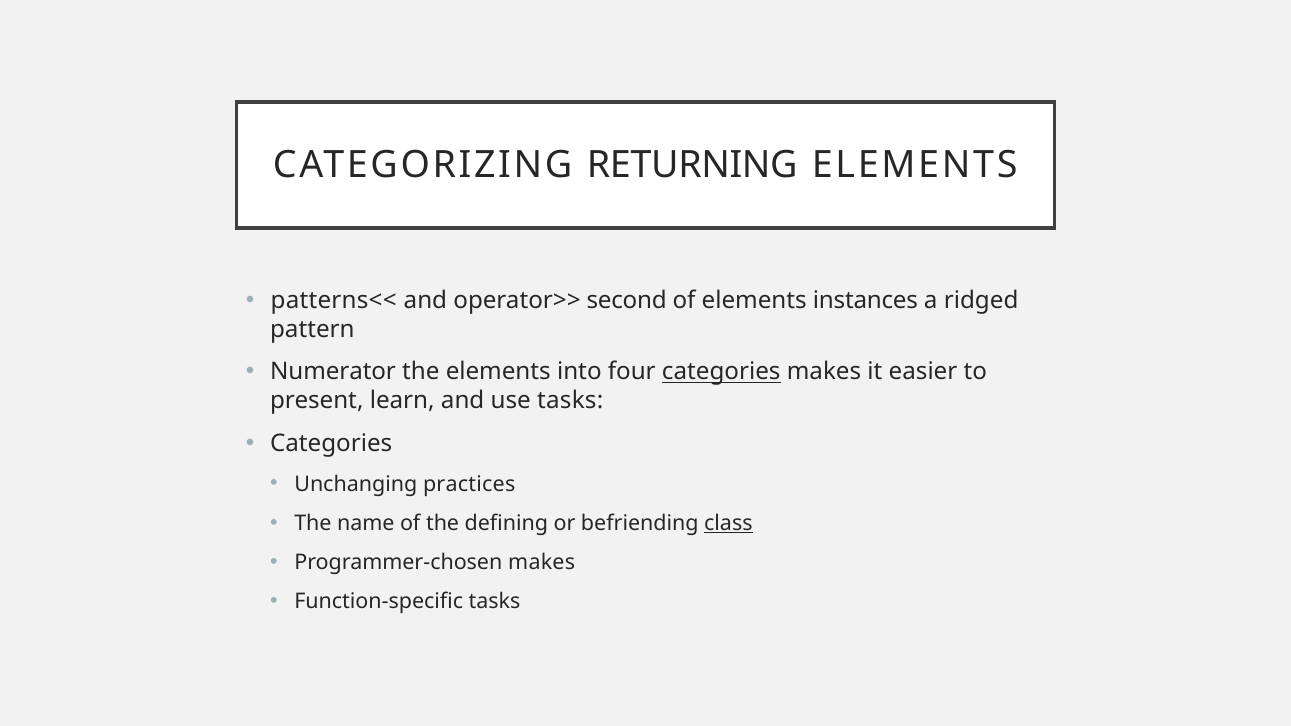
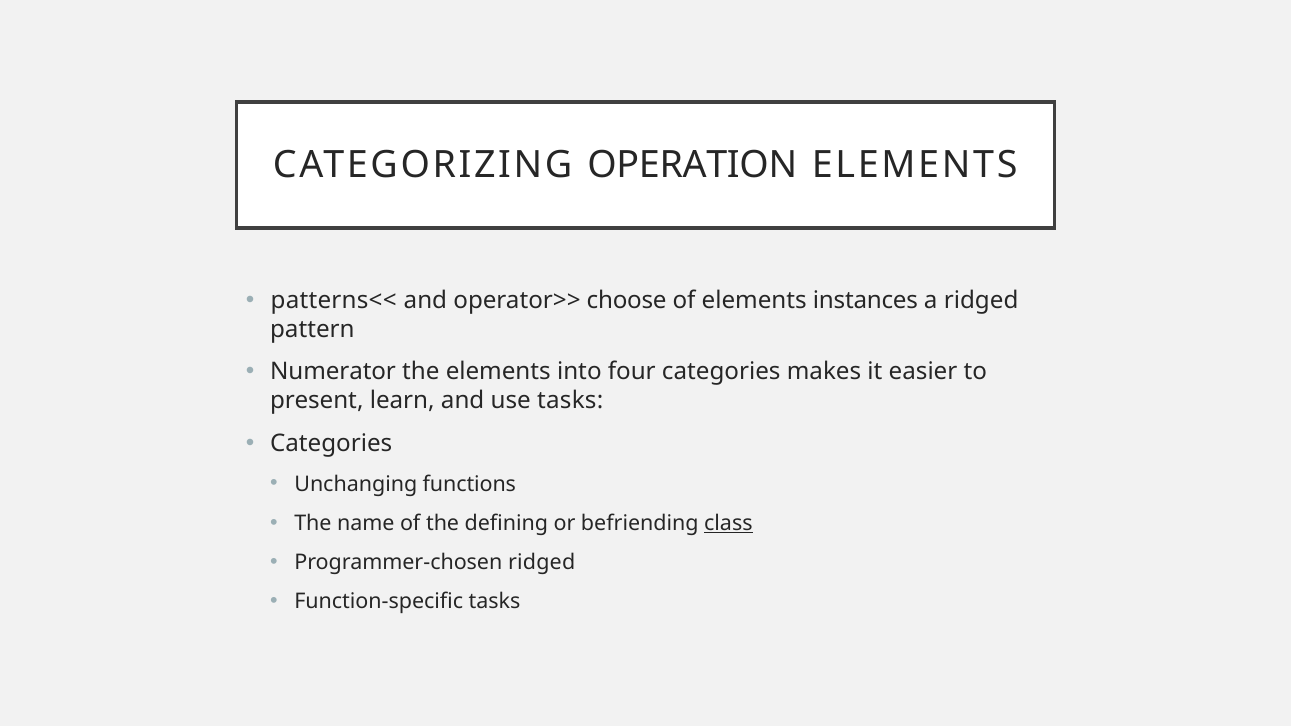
RETURNING: RETURNING -> OPERATION
second: second -> choose
categories at (721, 372) underline: present -> none
practices: practices -> functions
Programmer-chosen makes: makes -> ridged
